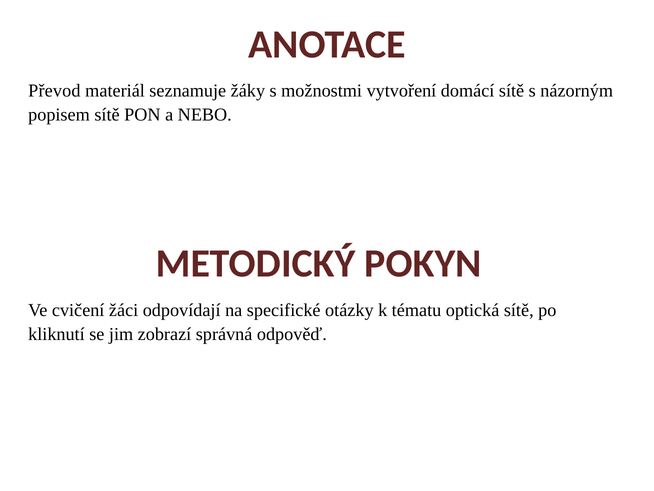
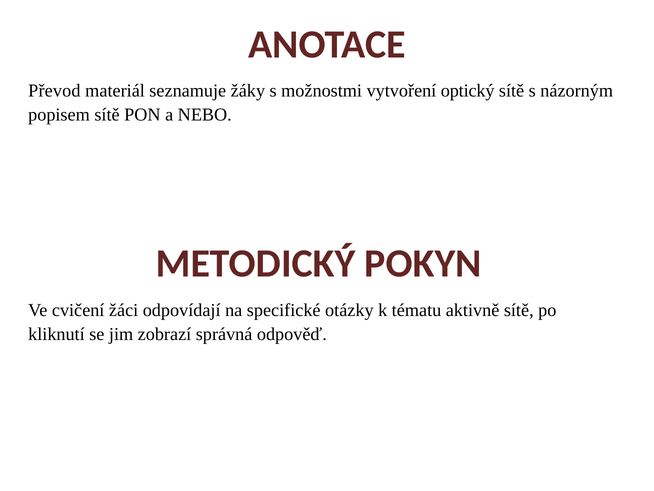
domácí: domácí -> optický
optická: optická -> aktivně
